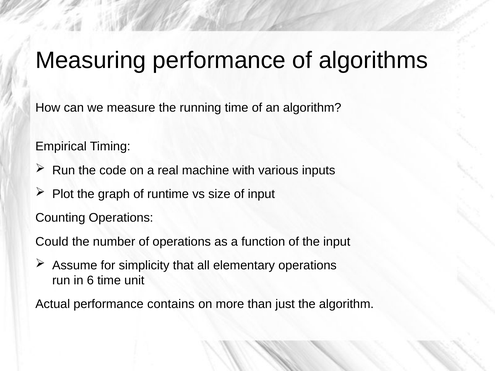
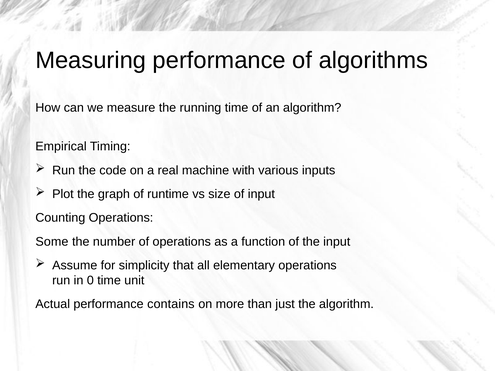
Could: Could -> Some
6: 6 -> 0
